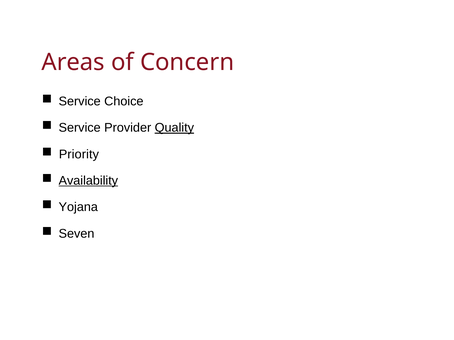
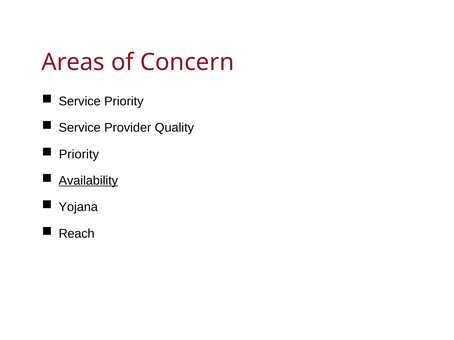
Service Choice: Choice -> Priority
Quality underline: present -> none
Seven: Seven -> Reach
